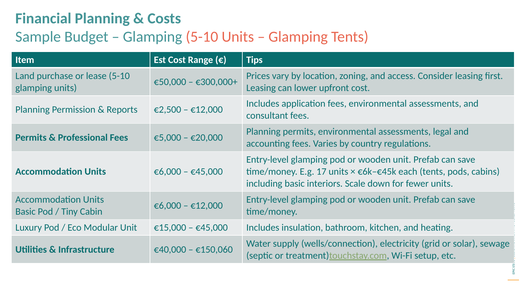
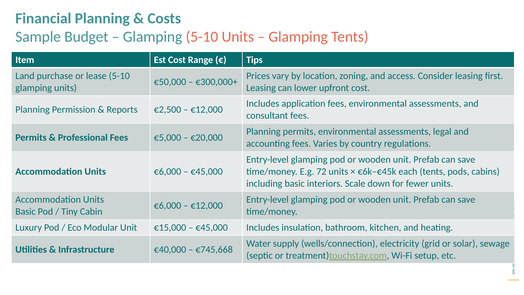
17: 17 -> 72
€150,060: €150,060 -> €745,668
